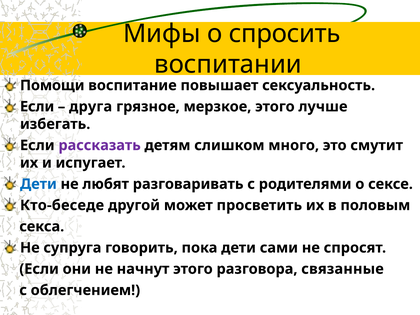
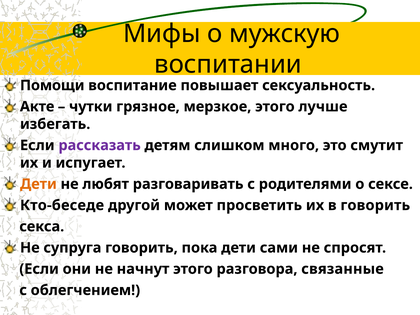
спросить: спросить -> мужскую
Если at (37, 107): Если -> Акте
друга: друга -> чутки
Дети at (38, 184) colour: blue -> orange
в половым: половым -> говорить
